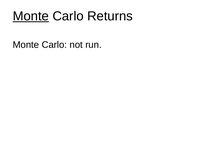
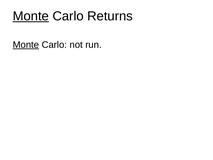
Monte at (26, 45) underline: none -> present
